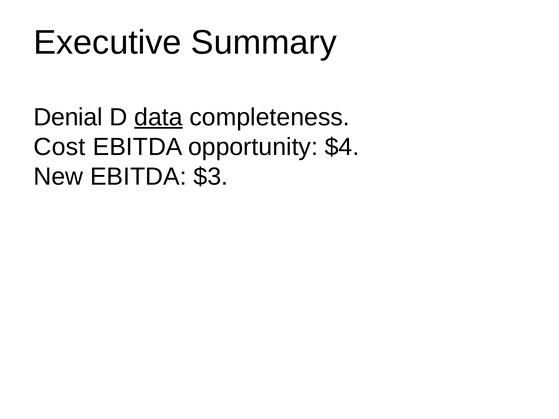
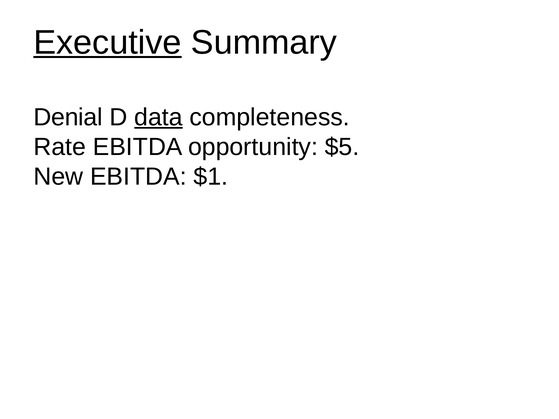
Executive underline: none -> present
Cost: Cost -> Rate
$4: $4 -> $5
$3: $3 -> $1
